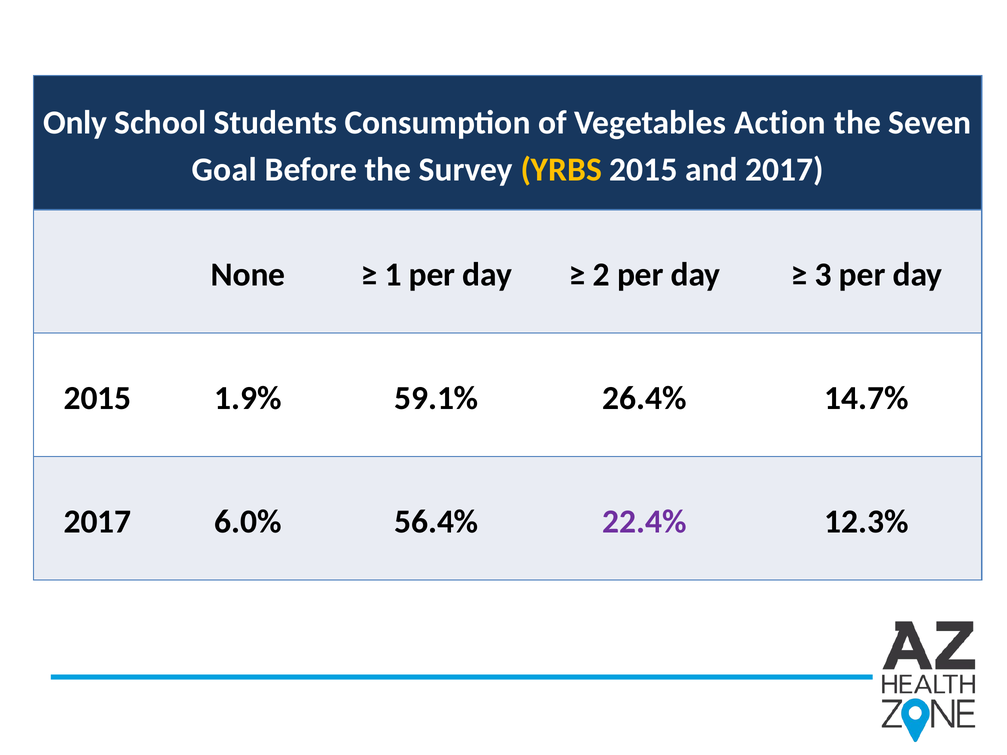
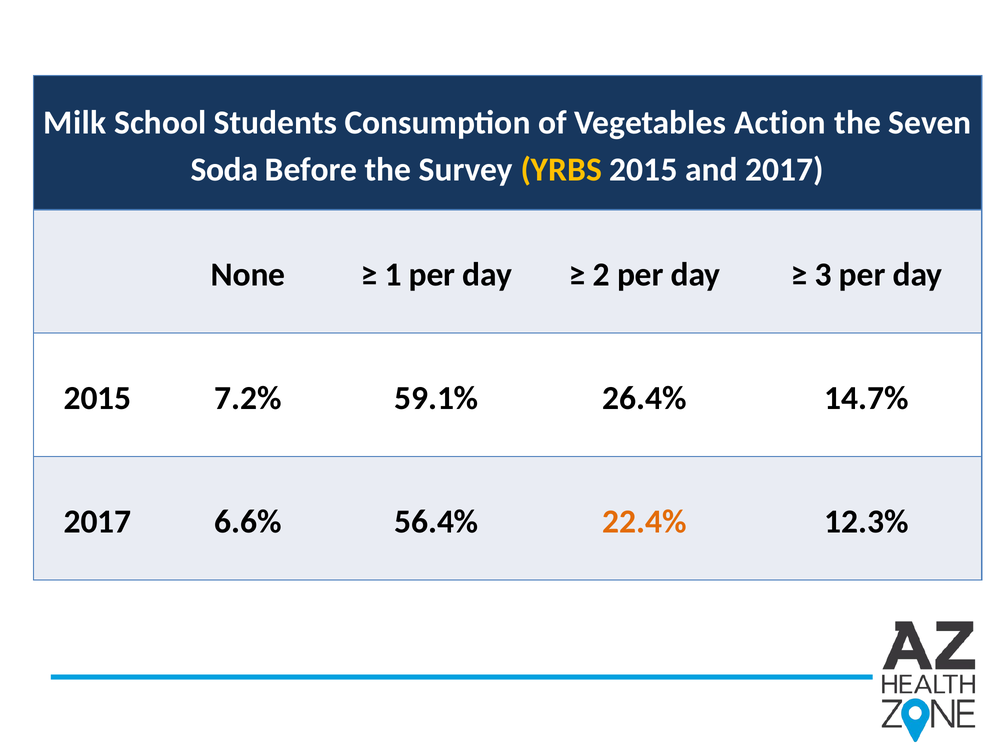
Only: Only -> Milk
Goal: Goal -> Soda
1.9%: 1.9% -> 7.2%
6.0%: 6.0% -> 6.6%
22.4% colour: purple -> orange
